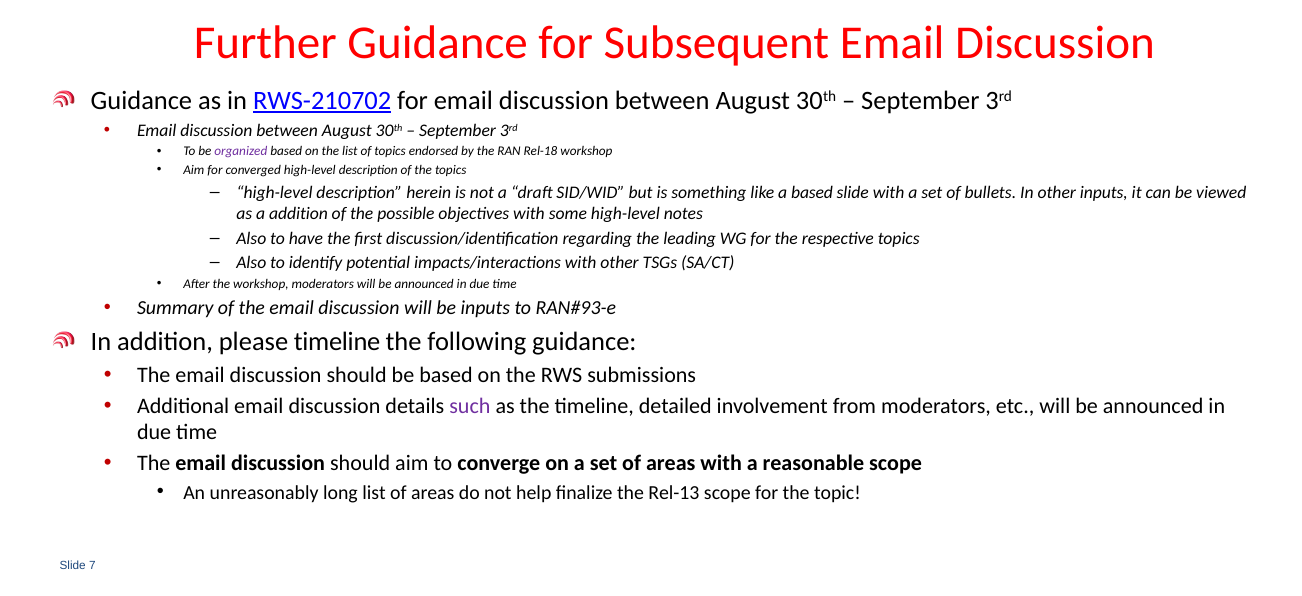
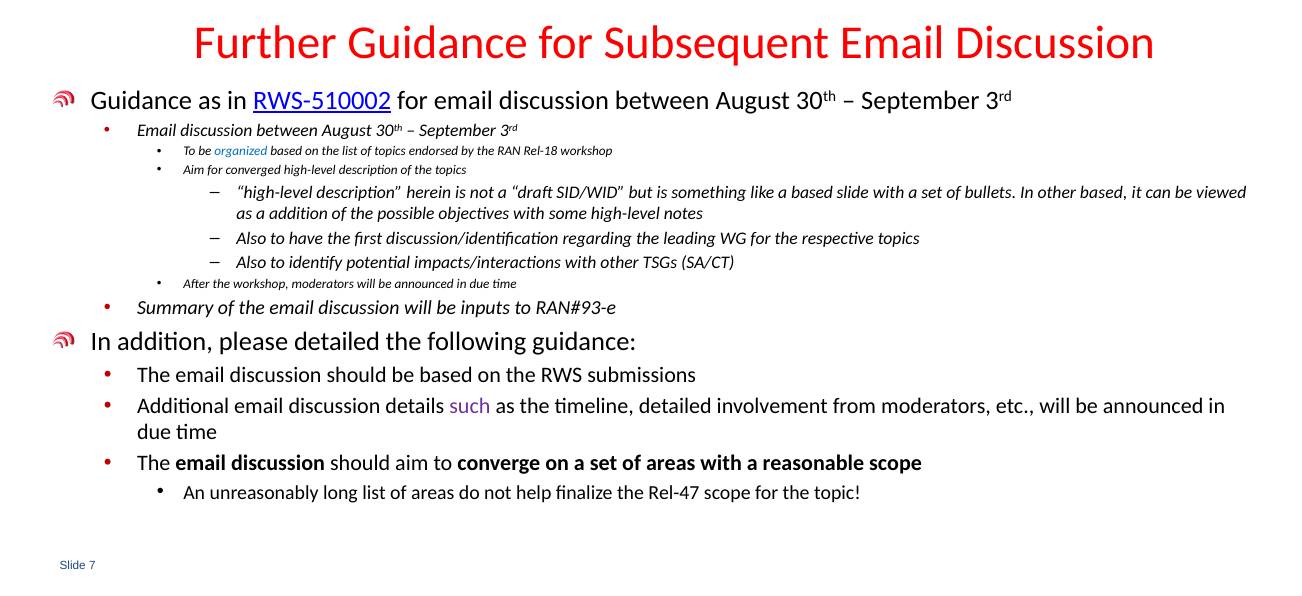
RWS-210702: RWS-210702 -> RWS-510002
organized colour: purple -> blue
other inputs: inputs -> based
please timeline: timeline -> detailed
Rel-13: Rel-13 -> Rel-47
